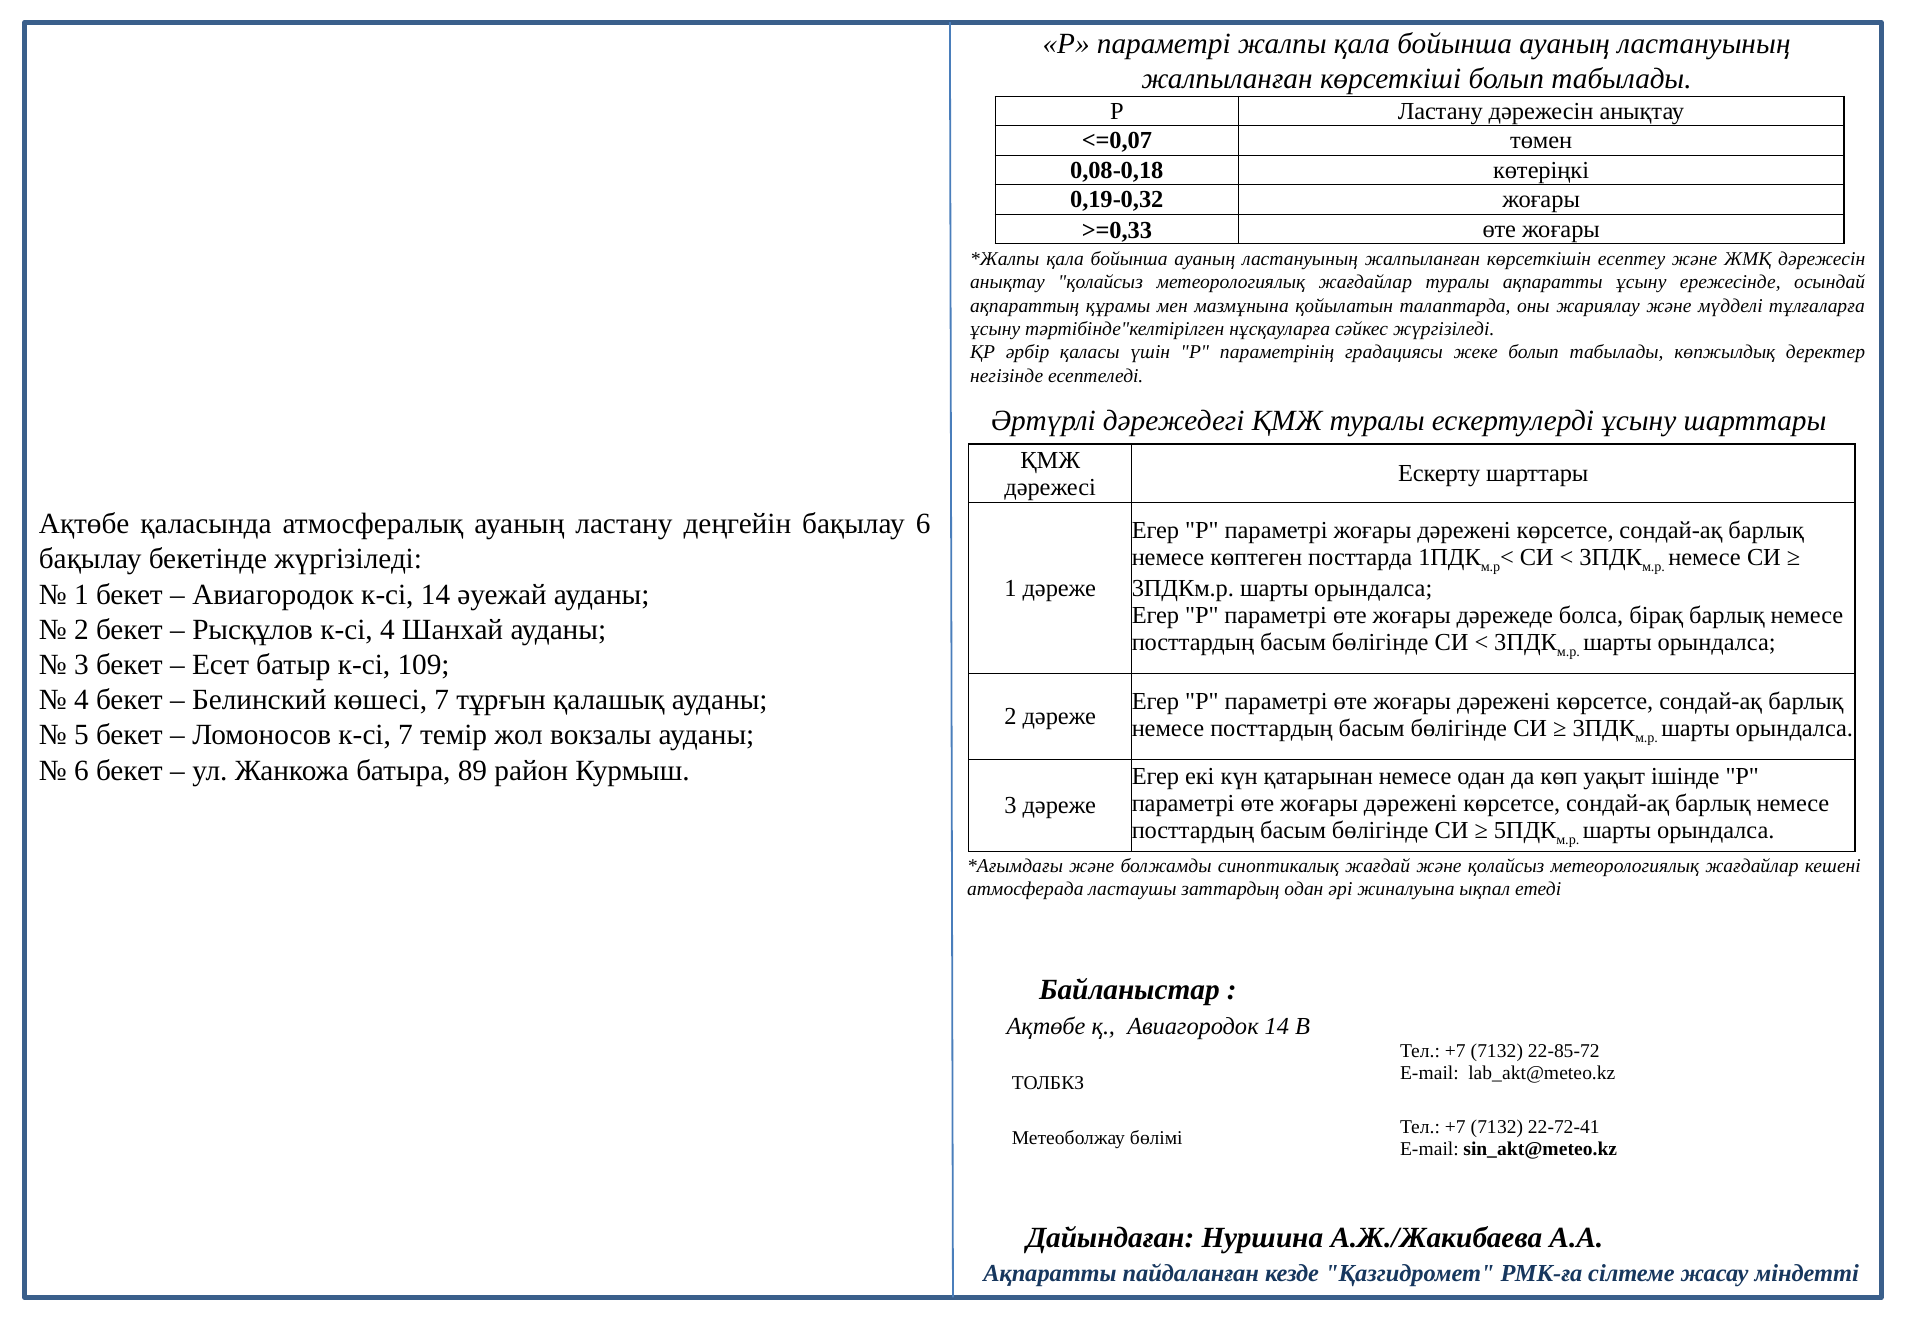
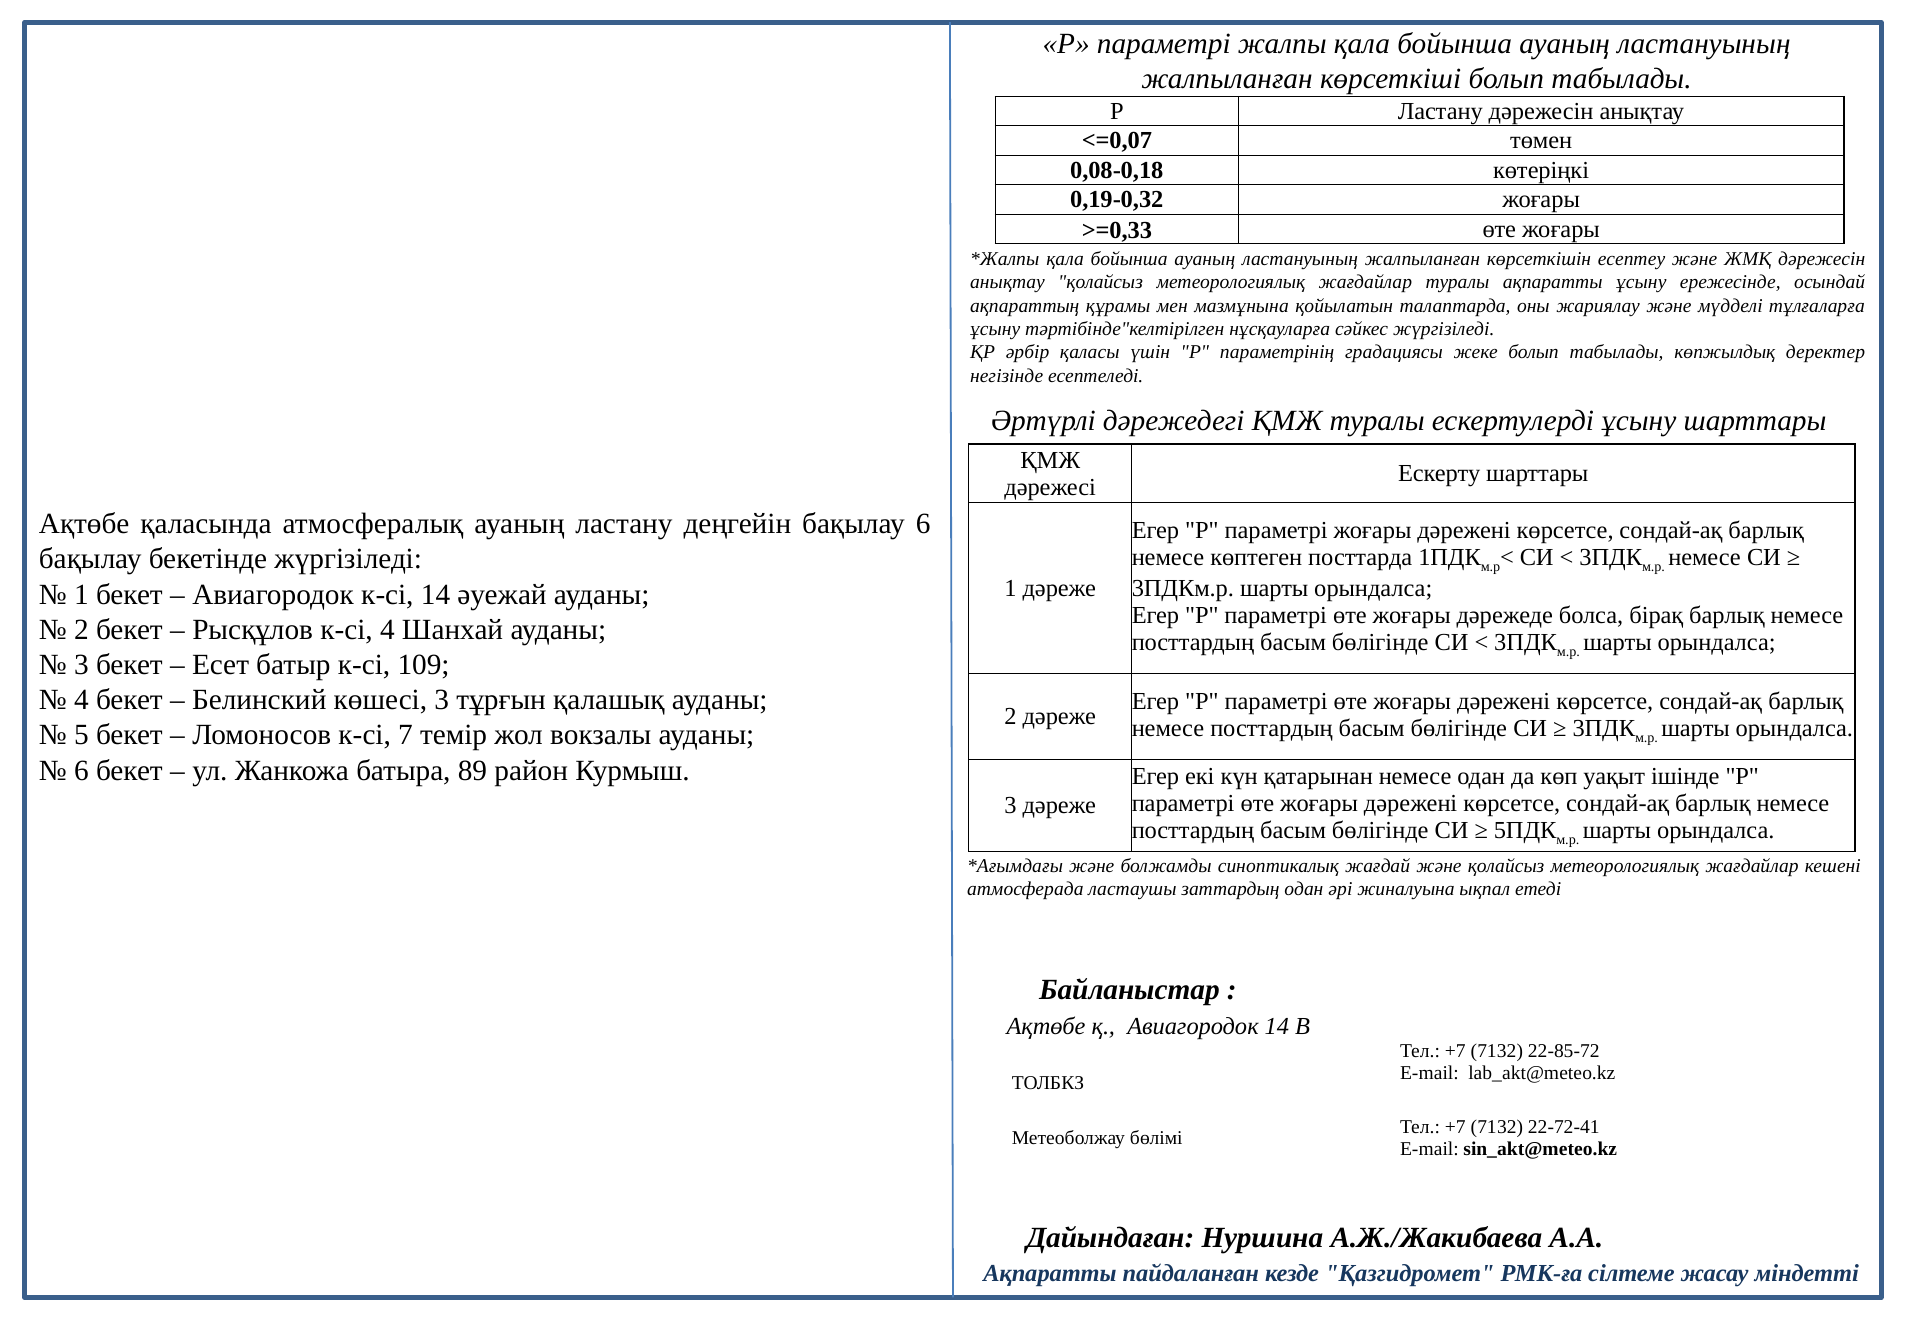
көшесі 7: 7 -> 3
